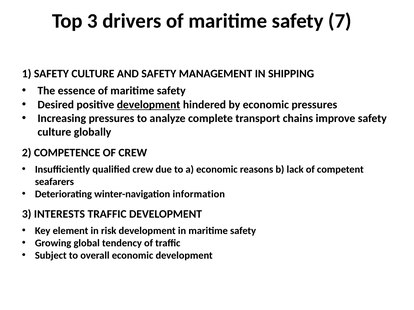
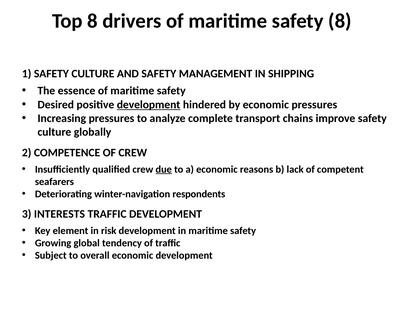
Top 3: 3 -> 8
safety 7: 7 -> 8
due underline: none -> present
information: information -> respondents
